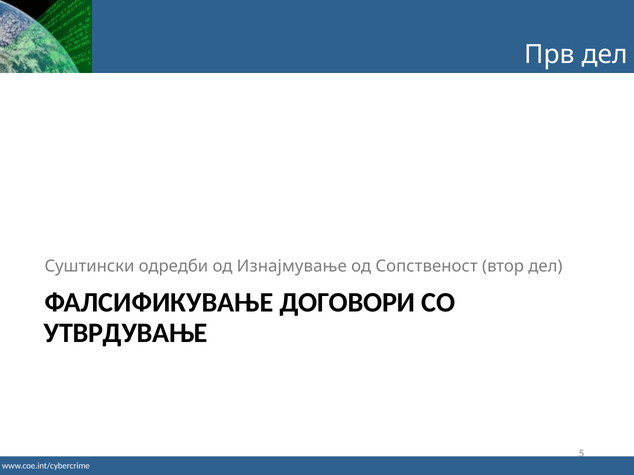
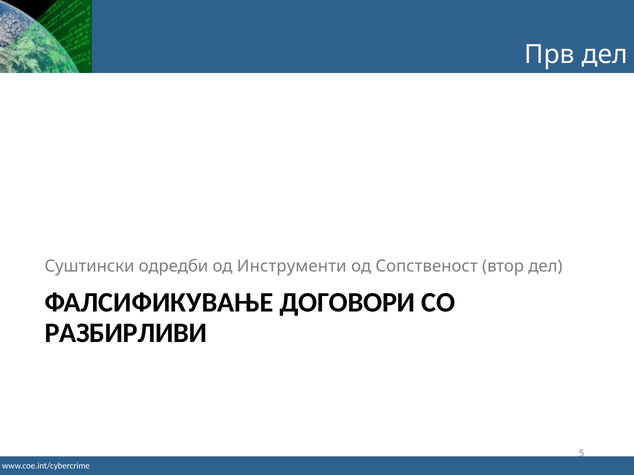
Изнајмување: Изнајмување -> Инструменти
УТВРДУВАЊЕ: УТВРДУВАЊЕ -> РАЗБИРЛИВИ
